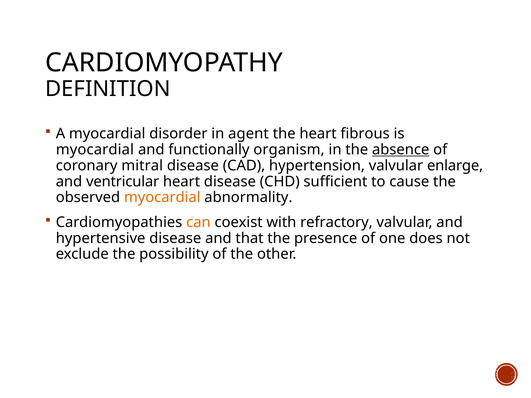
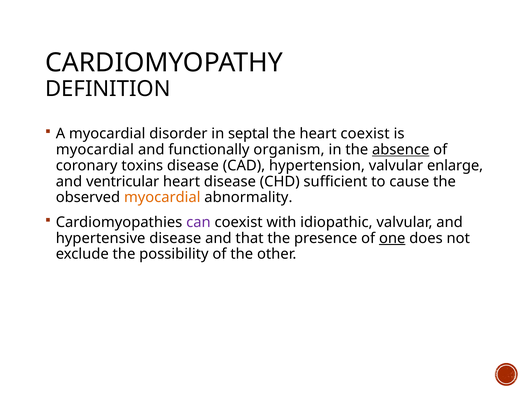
agent: agent -> septal
heart fibrous: fibrous -> coexist
mitral: mitral -> toxins
can colour: orange -> purple
refractory: refractory -> idiopathic
one underline: none -> present
